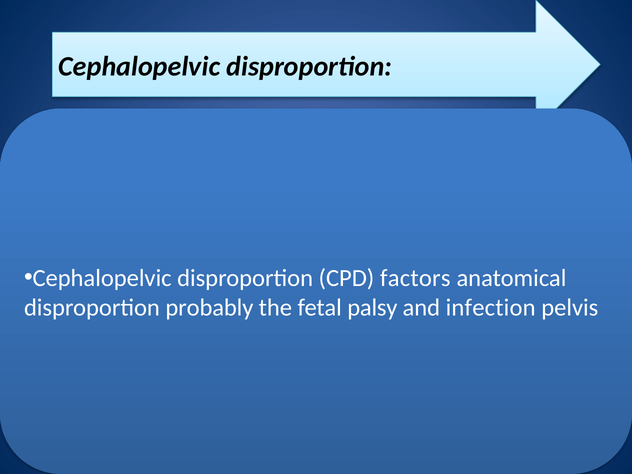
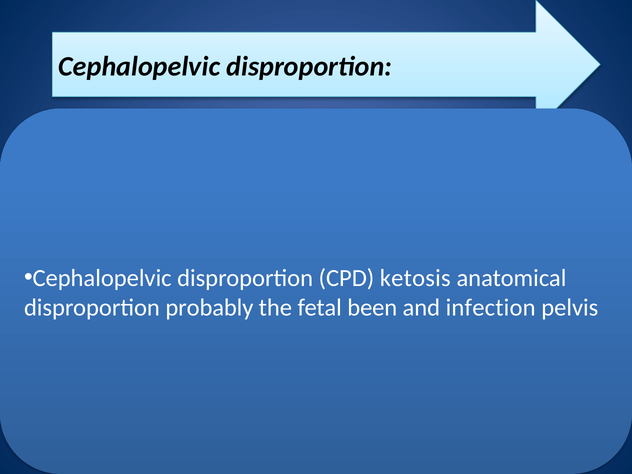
factors: factors -> ketosis
palsy: palsy -> been
